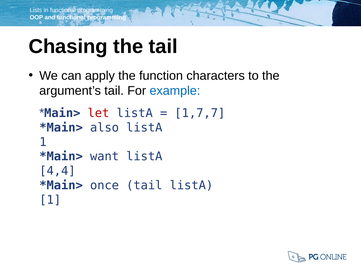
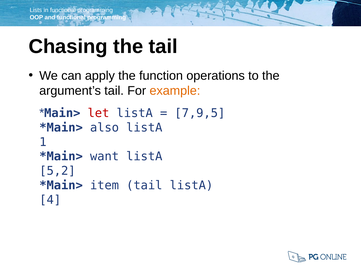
characters: characters -> operations
example colour: blue -> orange
1,7,7: 1,7,7 -> 7,9,5
4,4: 4,4 -> 5,2
once: once -> item
1 at (50, 200): 1 -> 4
